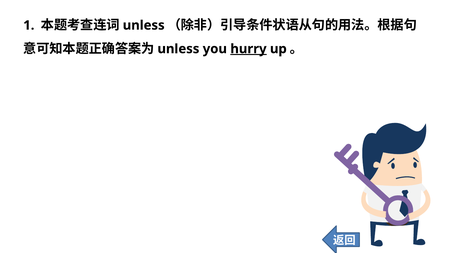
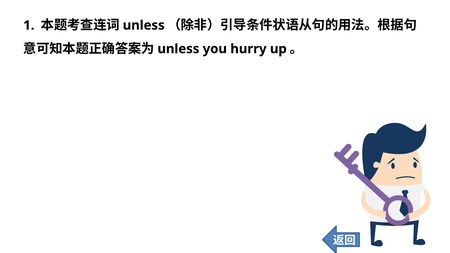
hurry underline: present -> none
